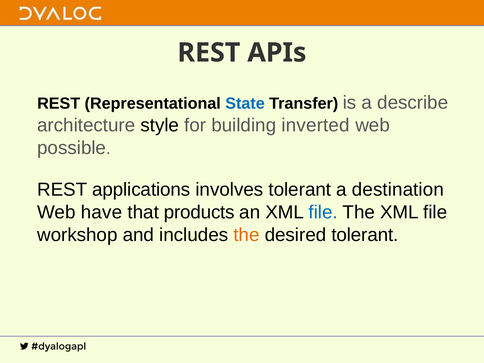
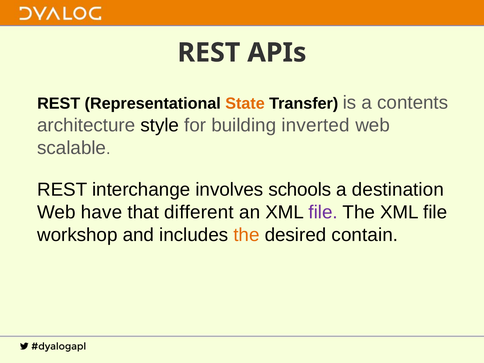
State colour: blue -> orange
describe: describe -> contents
possible: possible -> scalable
applications: applications -> interchange
involves tolerant: tolerant -> schools
products: products -> different
file at (323, 212) colour: blue -> purple
desired tolerant: tolerant -> contain
